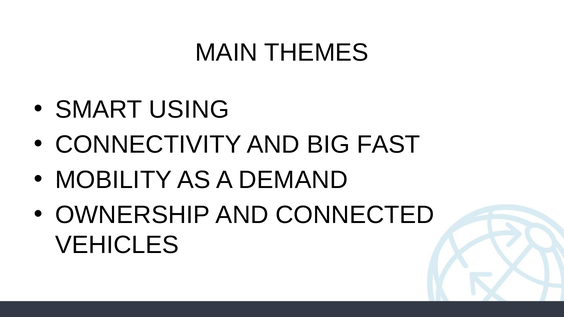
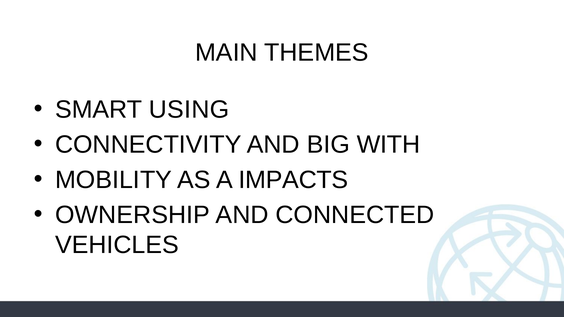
FAST: FAST -> WITH
DEMAND: DEMAND -> IMPACTS
